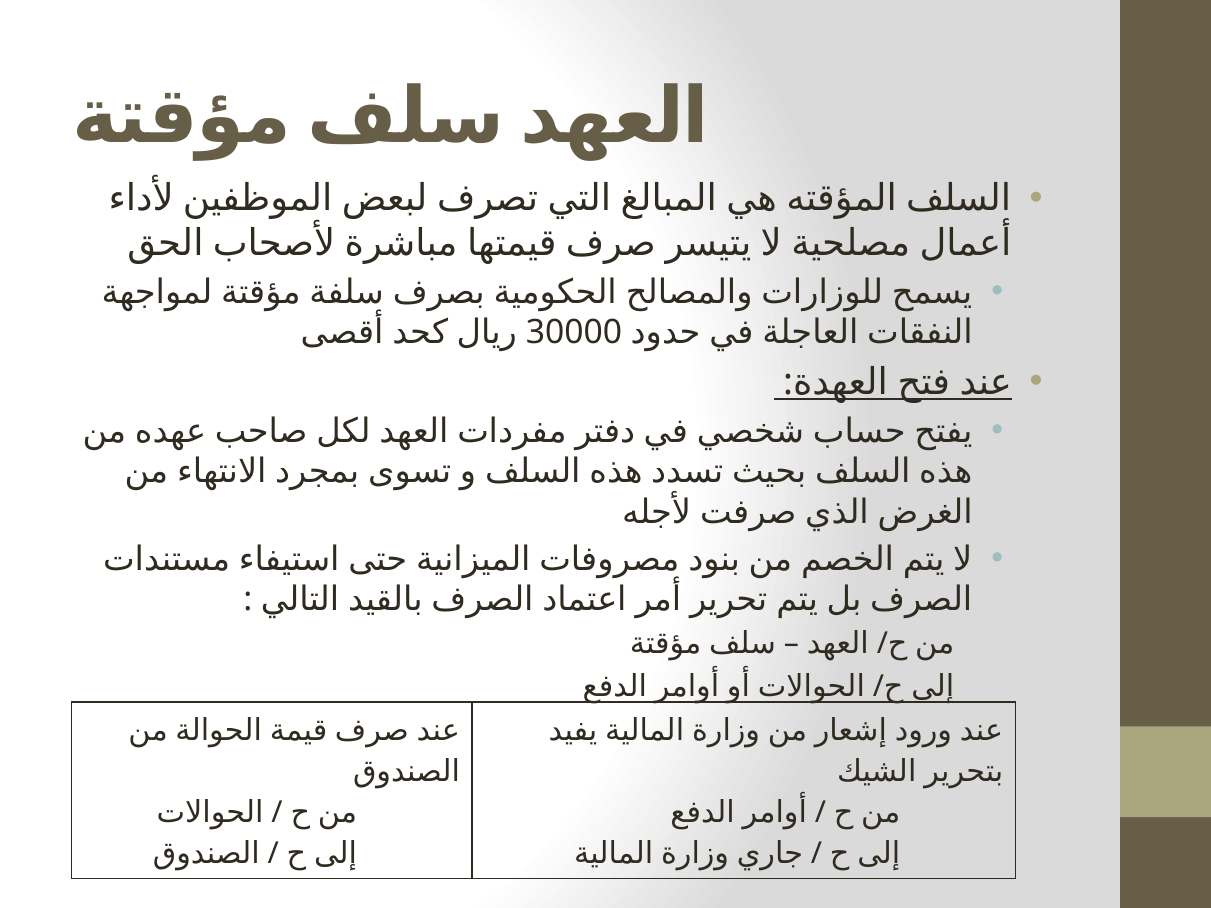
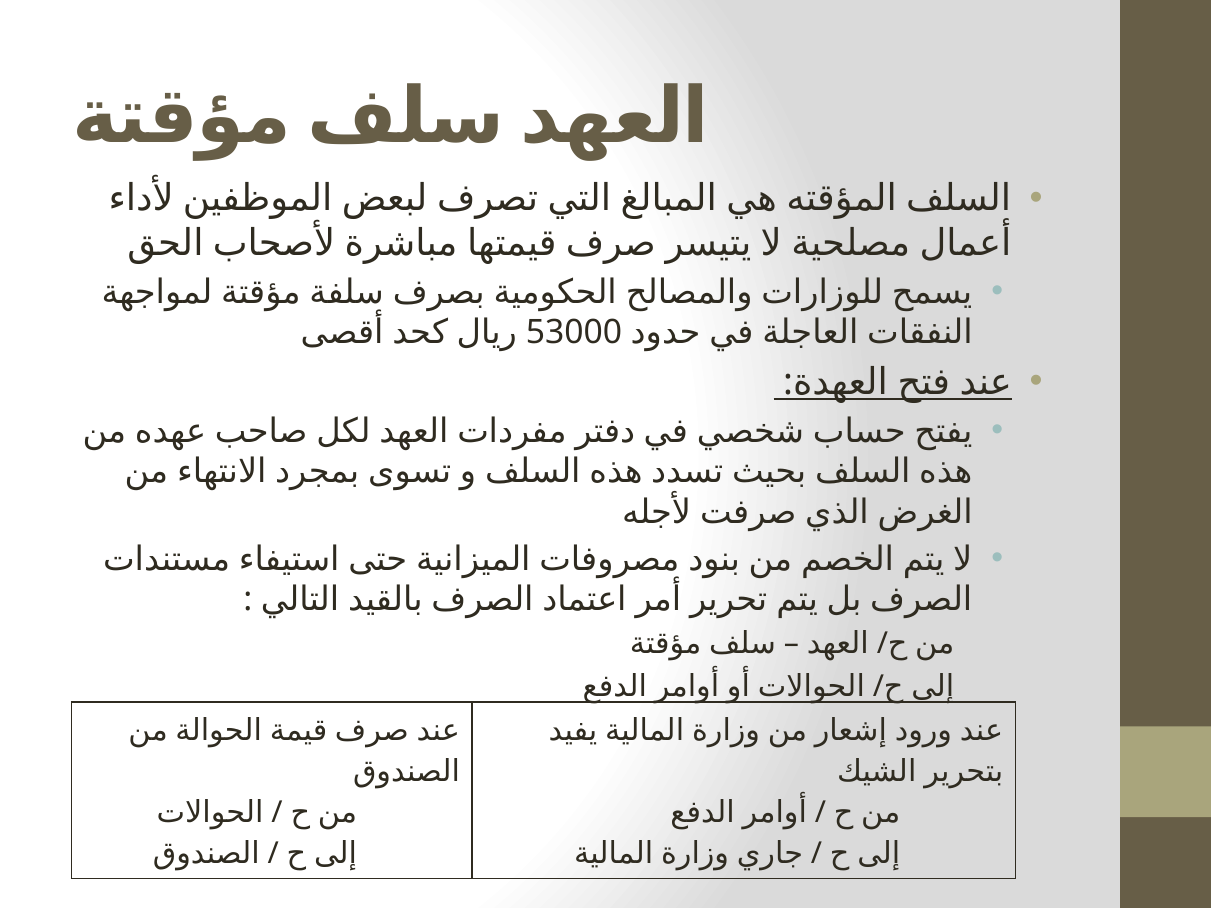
30000: 30000 -> 53000
